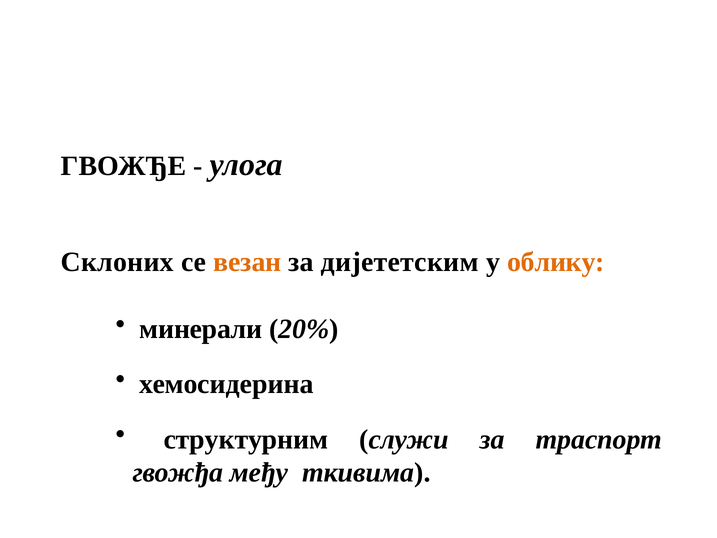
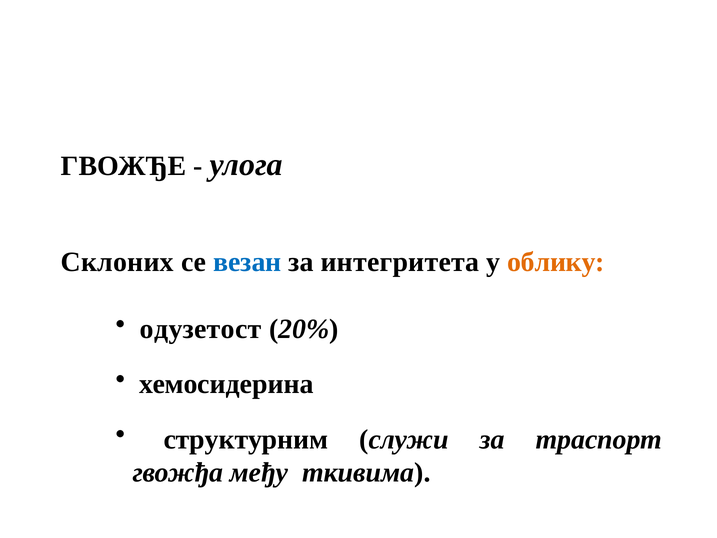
везан colour: orange -> blue
дијететским: дијететским -> интегритета
минерали: минерали -> одузетост
